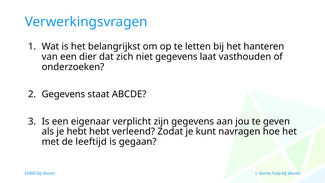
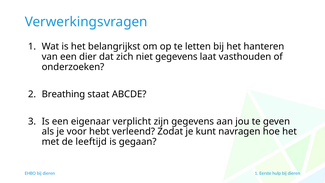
Gegevens at (63, 94): Gegevens -> Breathing
je hebt: hebt -> voor
